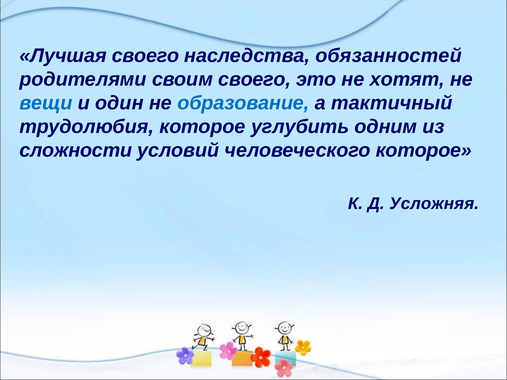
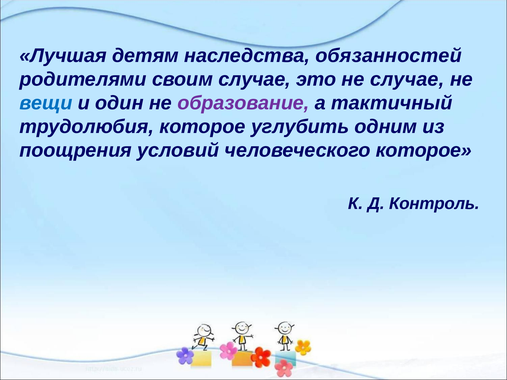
Лучшая своего: своего -> детям
своим своего: своего -> случае
не хотят: хотят -> случае
образование colour: blue -> purple
сложности: сложности -> поощрения
Усложняя: Усложняя -> Контроль
